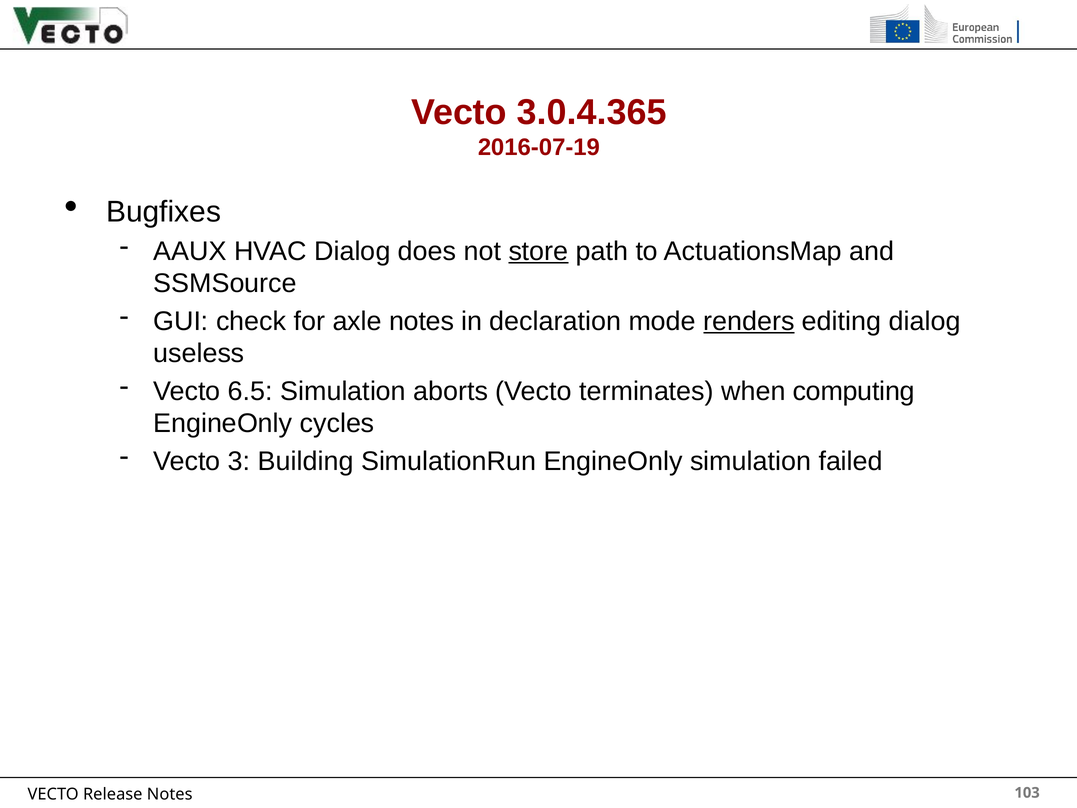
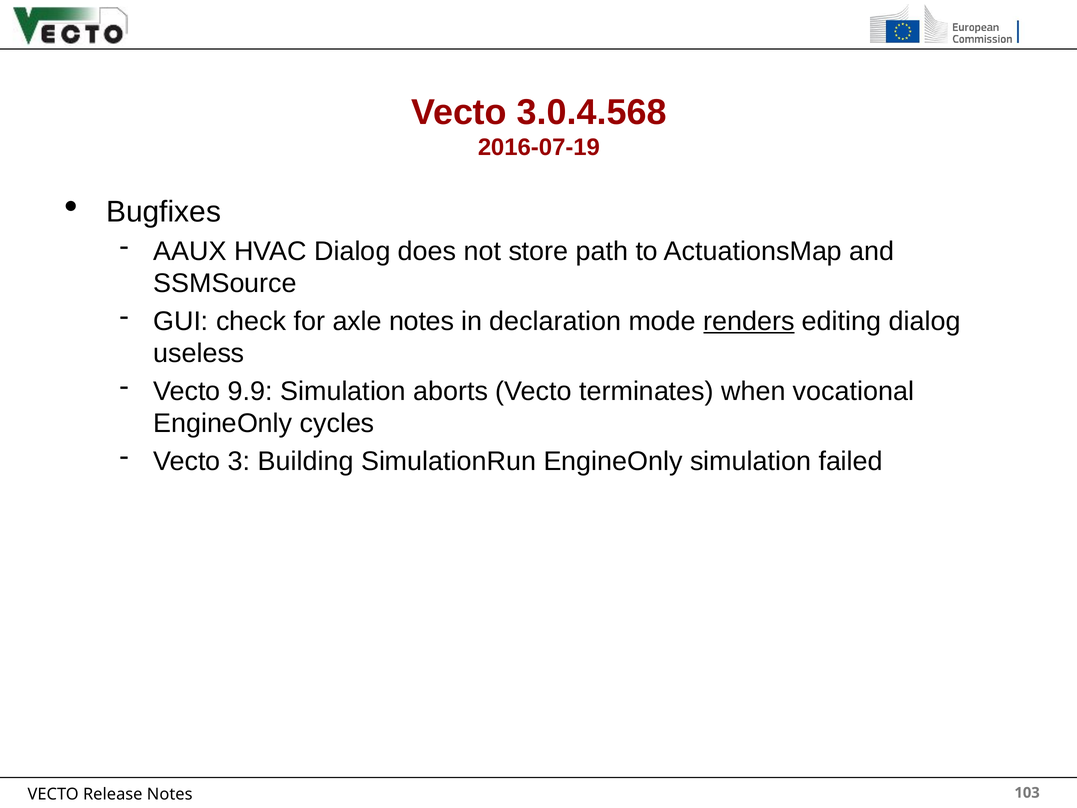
3.0.4.365: 3.0.4.365 -> 3.0.4.568
store underline: present -> none
6.5: 6.5 -> 9.9
computing: computing -> vocational
